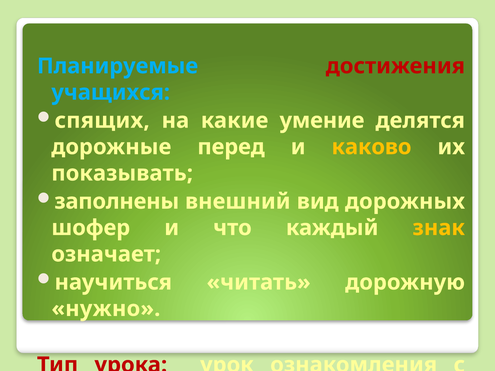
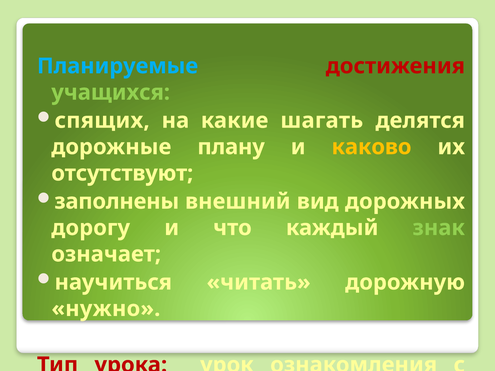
учащихся colour: light blue -> light green
умение: умение -> шагать
перед: перед -> плану
показывать: показывать -> отсутствуют
шофер: шофер -> дорогу
знак colour: yellow -> light green
